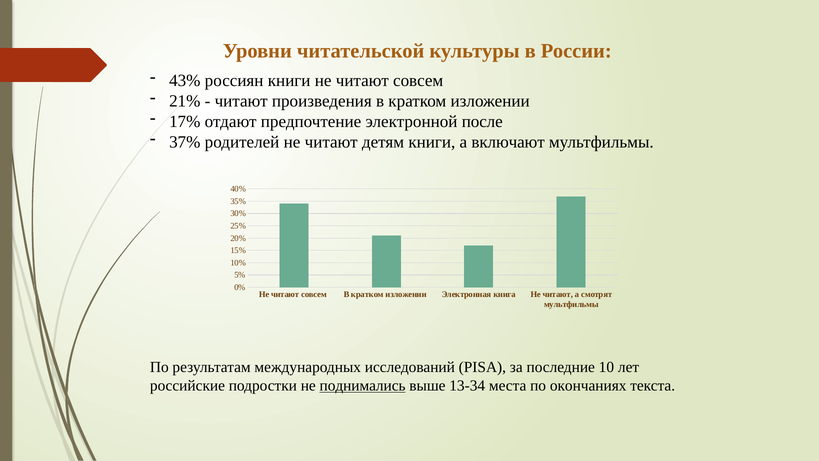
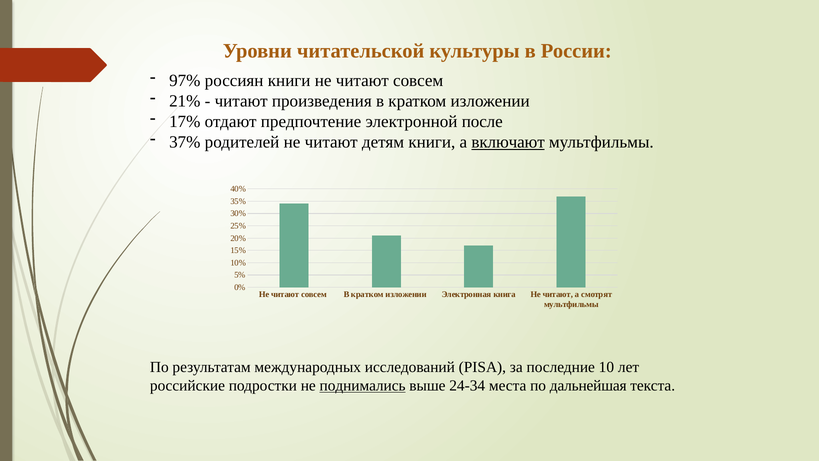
43%: 43% -> 97%
включают underline: none -> present
13-34: 13-34 -> 24-34
окончаниях: окончаниях -> дальнейшая
